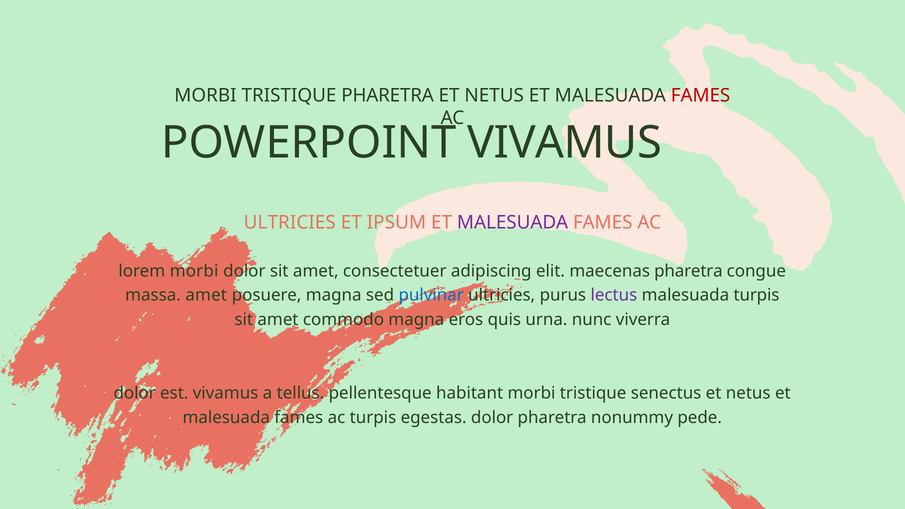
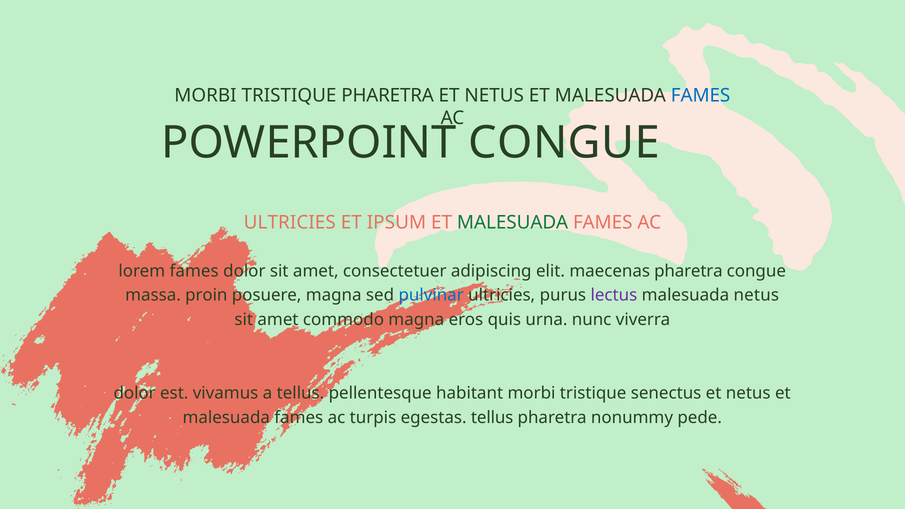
FAMES at (701, 95) colour: red -> blue
POWERPOINT VIVAMUS: VIVAMUS -> CONGUE
MALESUADA at (513, 223) colour: purple -> green
lorem morbi: morbi -> fames
massa amet: amet -> proin
malesuada turpis: turpis -> netus
egestas dolor: dolor -> tellus
